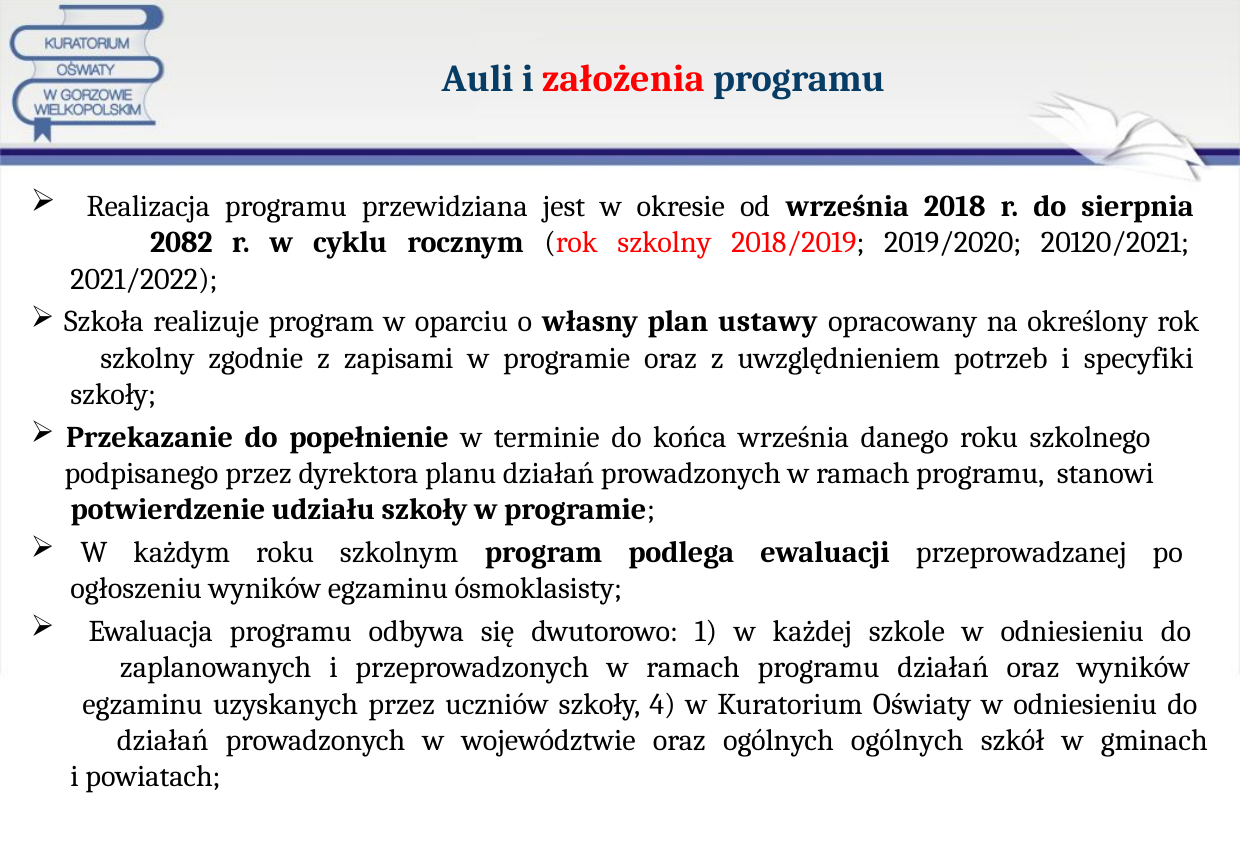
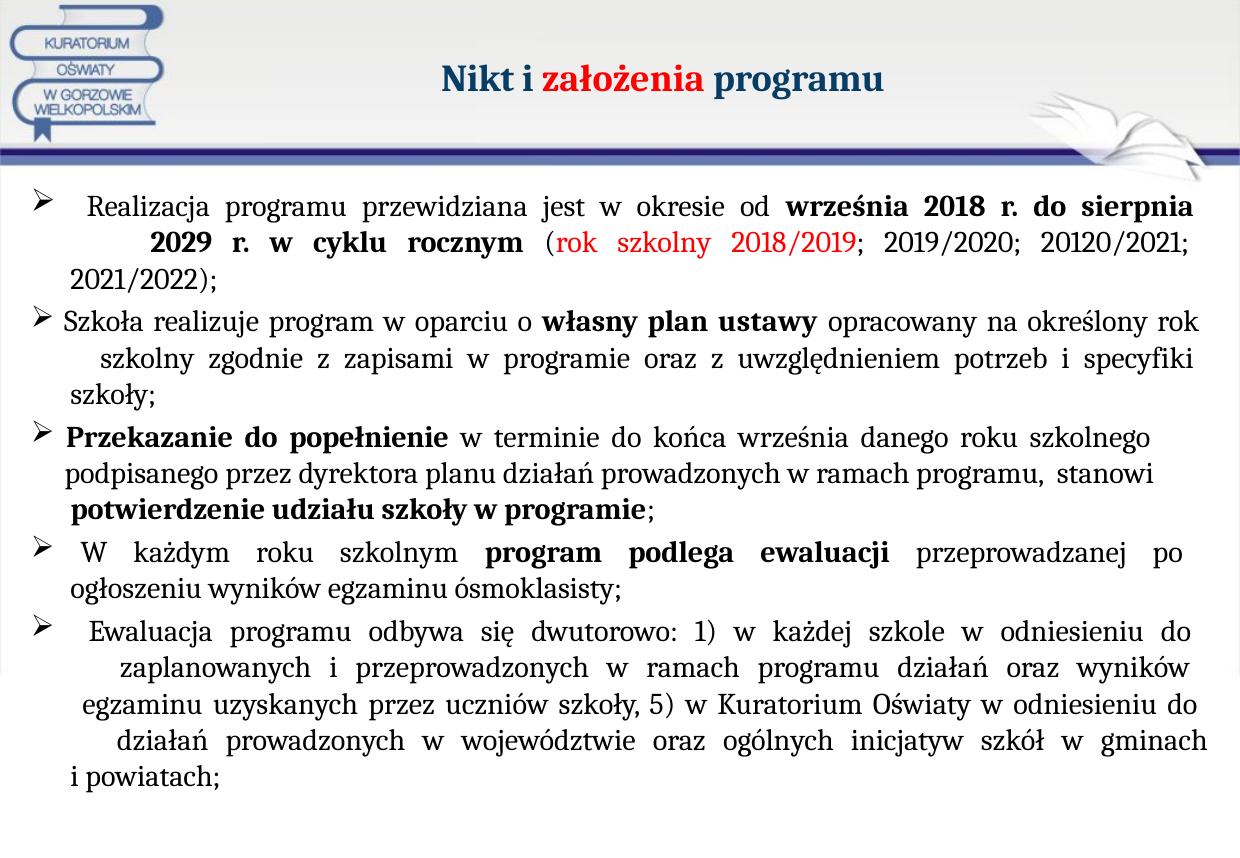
Auli: Auli -> Nikt
2082: 2082 -> 2029
4: 4 -> 5
ogólnych ogólnych: ogólnych -> inicjatyw
